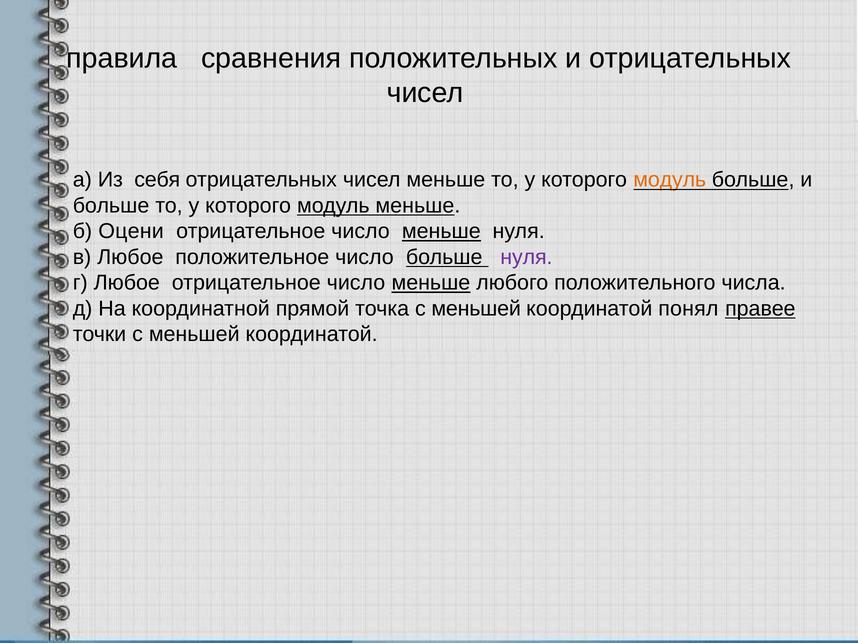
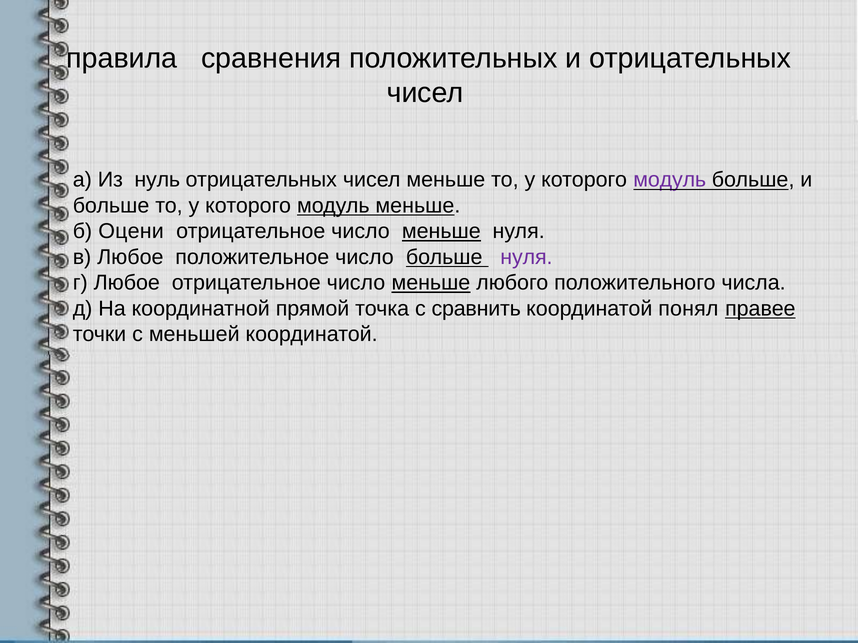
себя: себя -> нуль
модуль at (670, 180) colour: orange -> purple
точка с меньшей: меньшей -> сравнить
